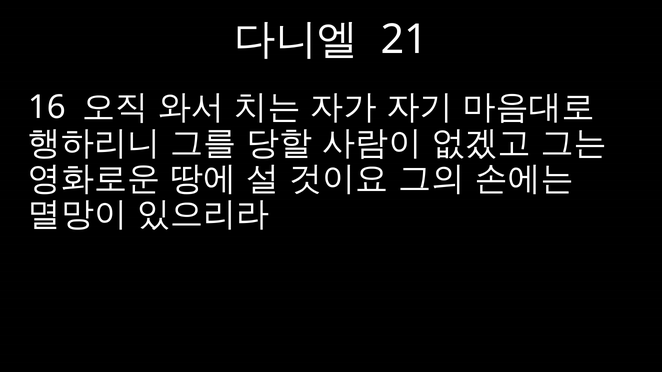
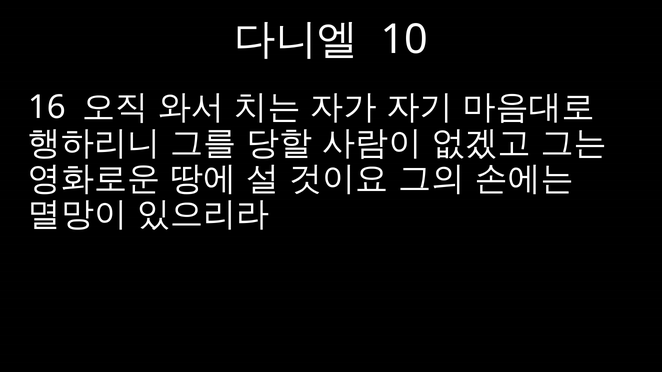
21: 21 -> 10
